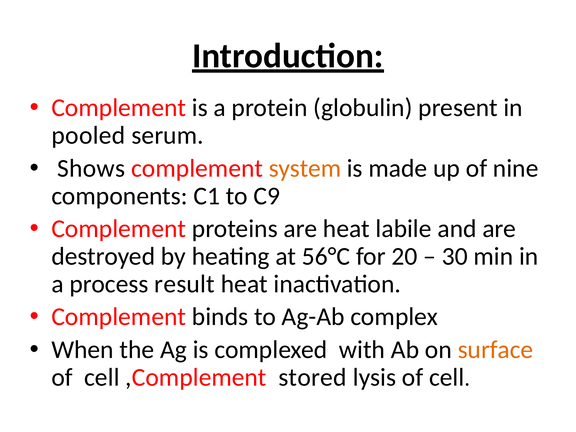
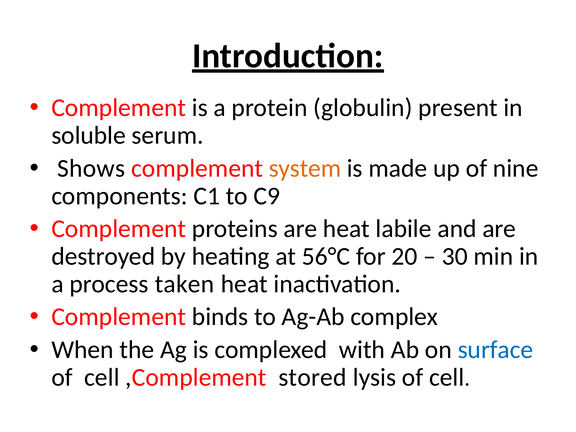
pooled: pooled -> soluble
result: result -> taken
surface colour: orange -> blue
